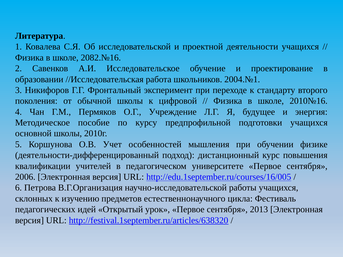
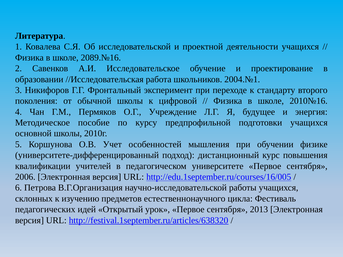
2082.№16: 2082.№16 -> 2089.№16
деятельности-дифференцированный: деятельности-дифференцированный -> университете-дифференцированный
